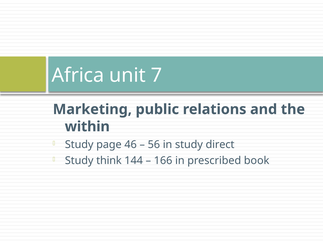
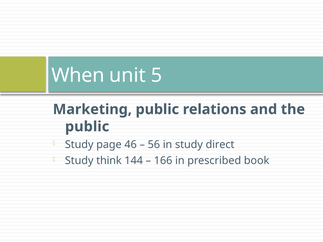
Africa: Africa -> When
7: 7 -> 5
within at (87, 127): within -> public
